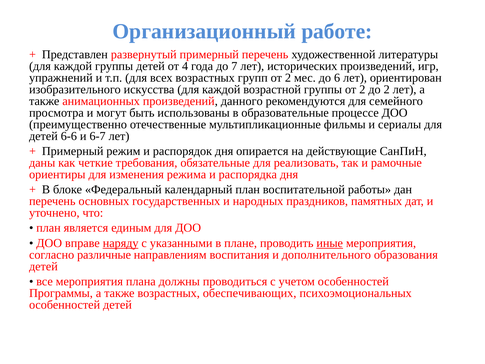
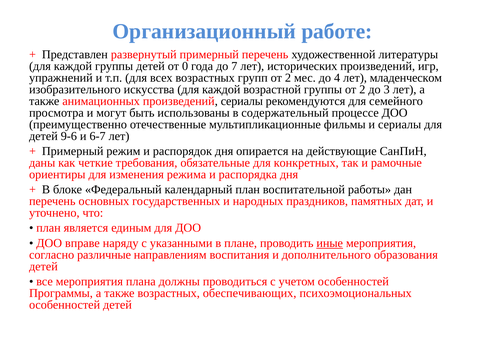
4: 4 -> 0
6: 6 -> 4
ориентирован: ориентирован -> младенческом
до 2: 2 -> 3
произведений данного: данного -> сериалы
образовательные: образовательные -> содержательный
6-6: 6-6 -> 9-6
реализовать: реализовать -> конкретных
наряду underline: present -> none
